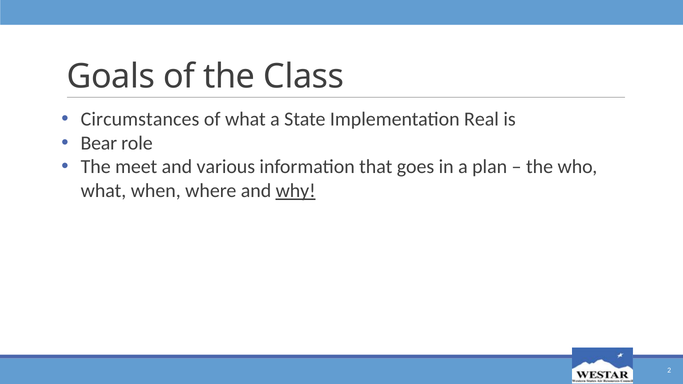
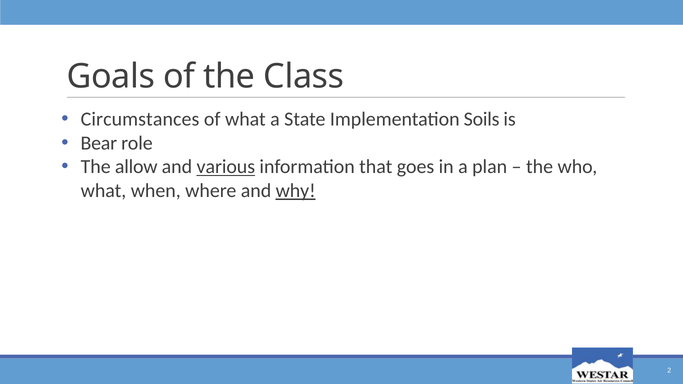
Real: Real -> Soils
meet: meet -> allow
various underline: none -> present
